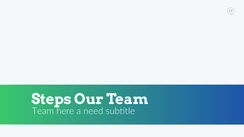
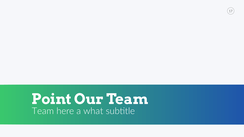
Steps: Steps -> Point
need: need -> what
